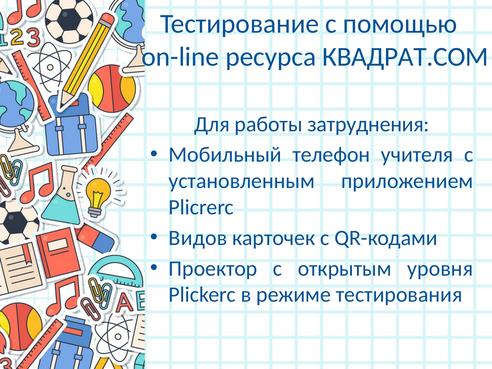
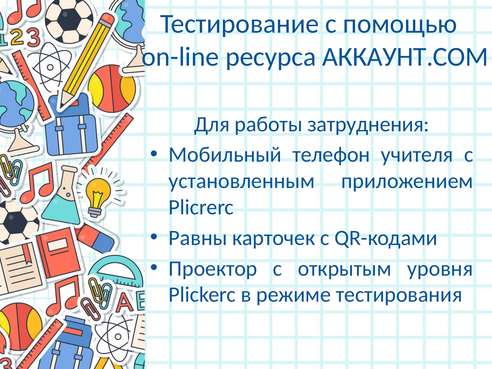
КВАДРАТ.COM: КВАДРАТ.COM -> АККАУНТ.COM
Видов: Видов -> Равны
